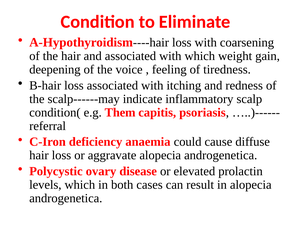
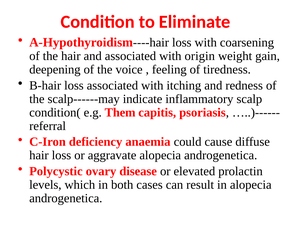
with which: which -> origin
